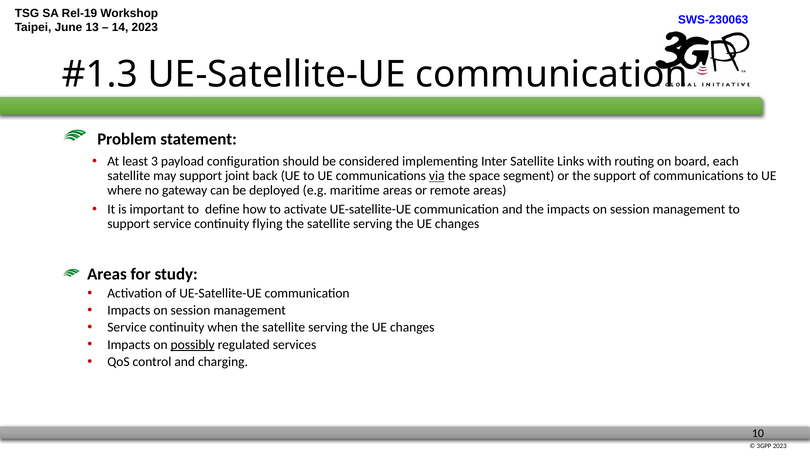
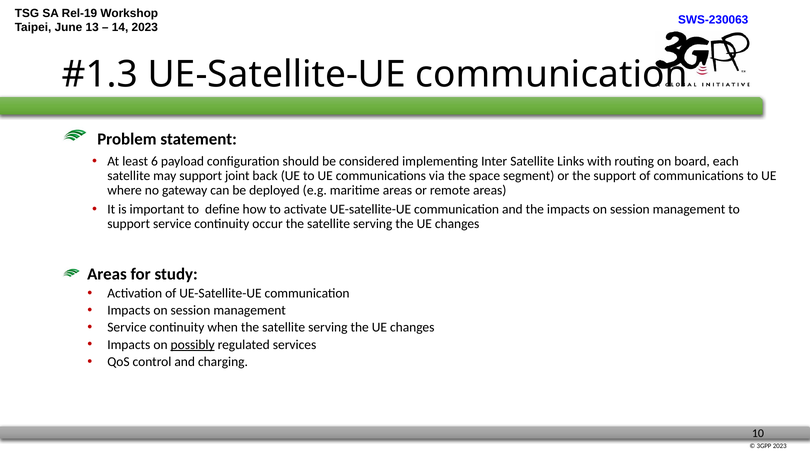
3: 3 -> 6
via underline: present -> none
flying: flying -> occur
